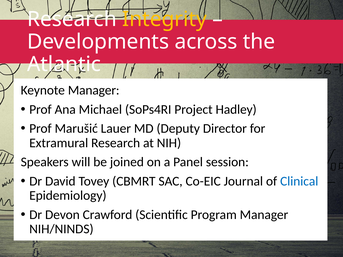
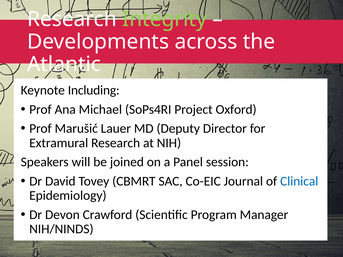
Integrity colour: yellow -> light green
Keynote Manager: Manager -> Including
Hadley: Hadley -> Oxford
